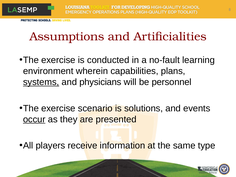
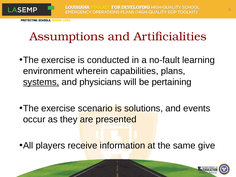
personnel: personnel -> pertaining
occur underline: present -> none
type: type -> give
